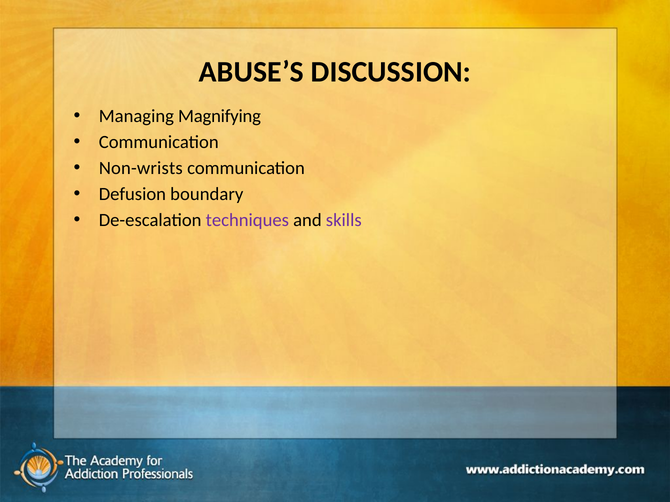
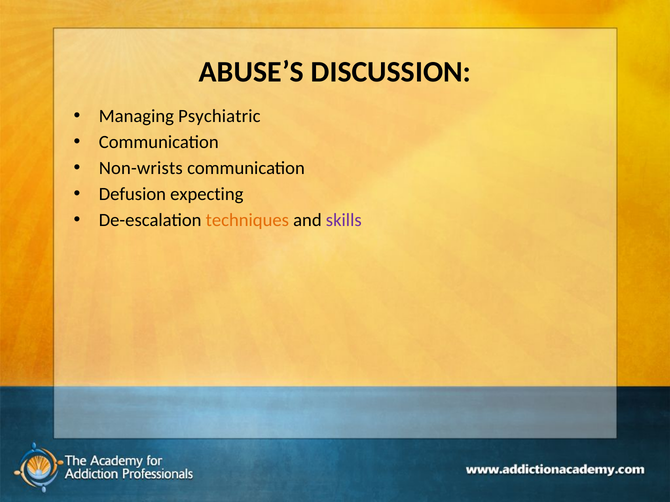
Magnifying: Magnifying -> Psychiatric
boundary: boundary -> expecting
techniques colour: purple -> orange
